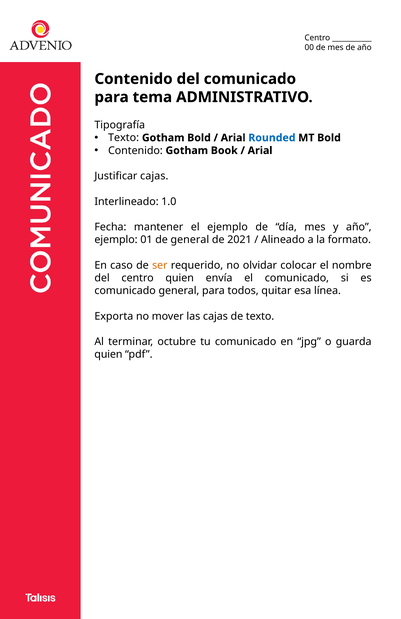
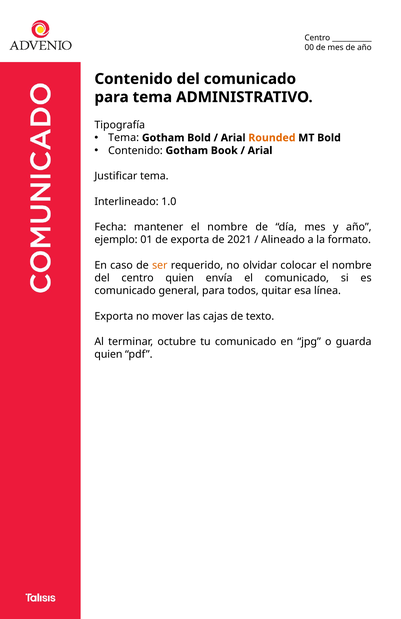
Texto at (124, 138): Texto -> Tema
Rounded colour: blue -> orange
Justificar cajas: cajas -> tema
mantener el ejemplo: ejemplo -> nombre
de general: general -> exporta
